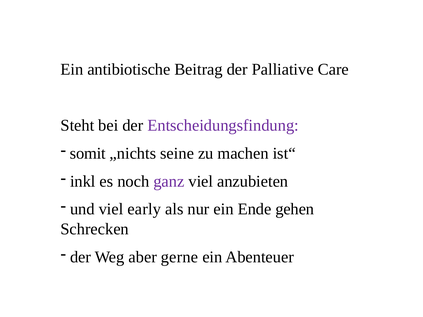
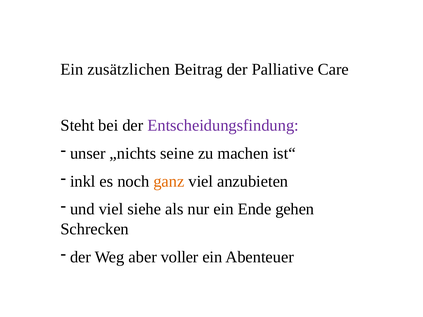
antibiotische: antibiotische -> zusätzlichen
somit: somit -> unser
ganz colour: purple -> orange
early: early -> siehe
gerne: gerne -> voller
